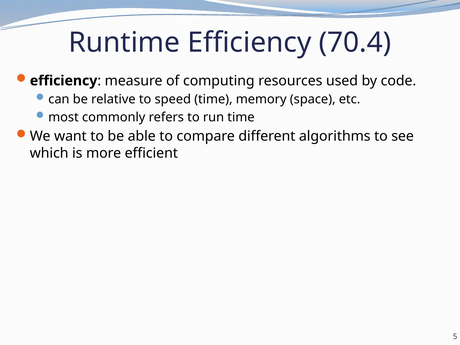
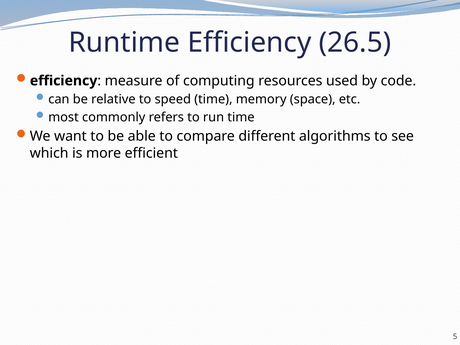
70.4: 70.4 -> 26.5
